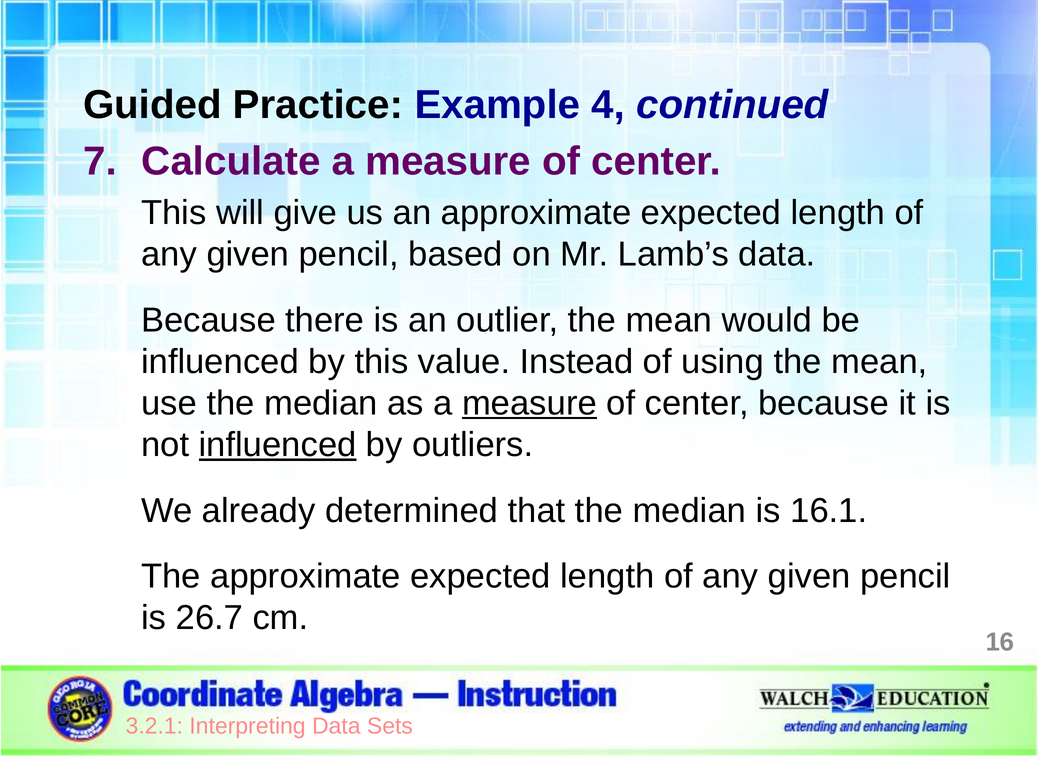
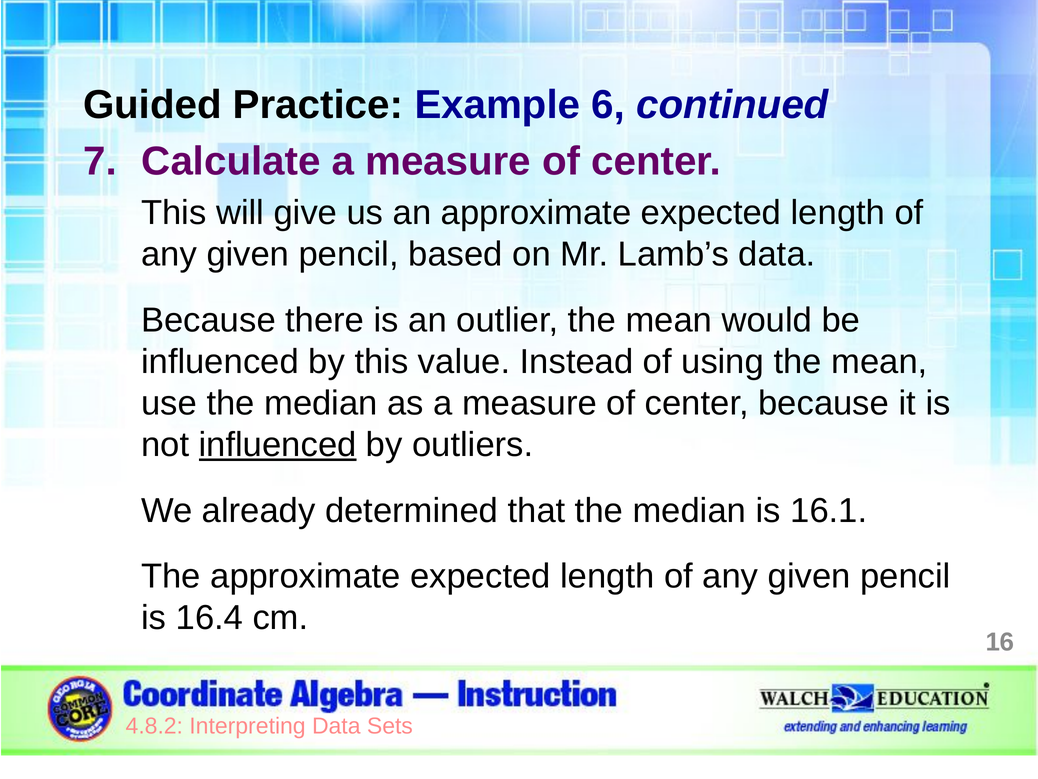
4: 4 -> 6
measure at (529, 403) underline: present -> none
26.7: 26.7 -> 16.4
3.2.1: 3.2.1 -> 4.8.2
